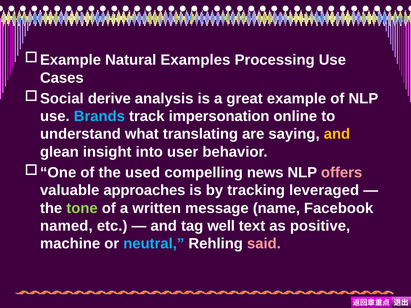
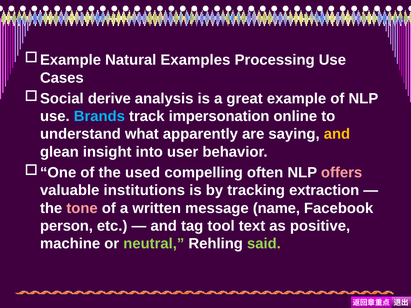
translating: translating -> apparently
news: news -> often
approaches: approaches -> institutions
leveraged: leveraged -> extraction
tone colour: light green -> pink
named: named -> person
well: well -> tool
neutral colour: light blue -> light green
said colour: pink -> light green
